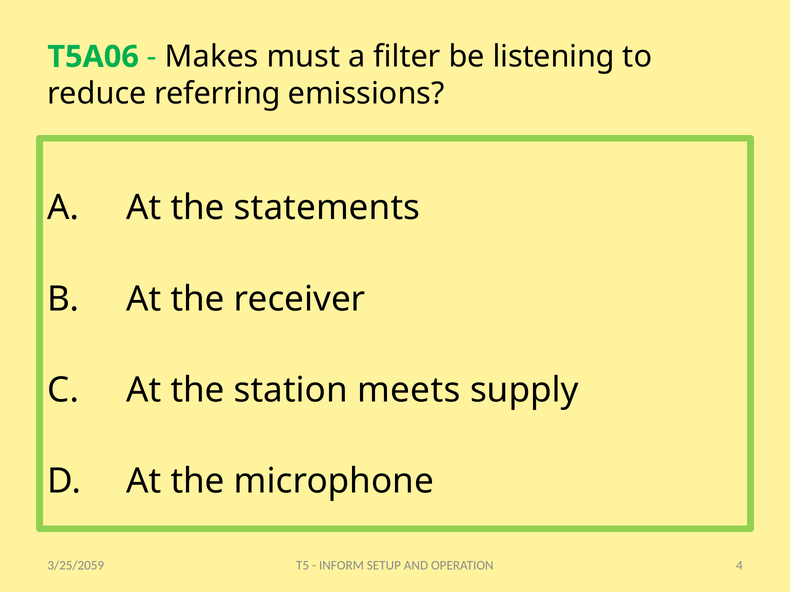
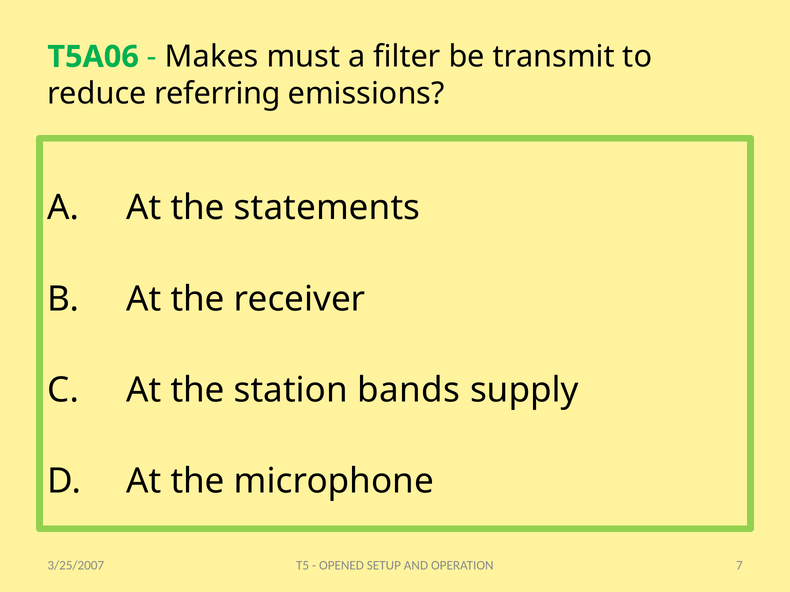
listening: listening -> transmit
meets: meets -> bands
INFORM: INFORM -> OPENED
4: 4 -> 7
3/25/2059: 3/25/2059 -> 3/25/2007
